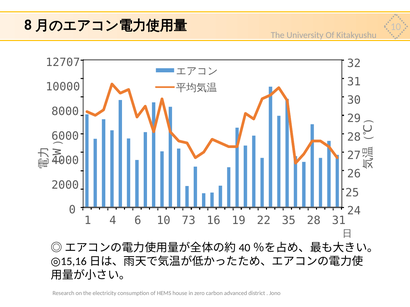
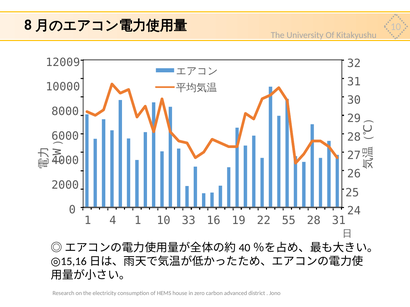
12707: 12707 -> 12009
4 6: 6 -> 1
73: 73 -> 33
35: 35 -> 55
